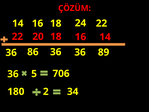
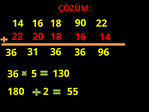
24: 24 -> 90
86: 86 -> 31
89: 89 -> 96
706: 706 -> 130
34: 34 -> 55
